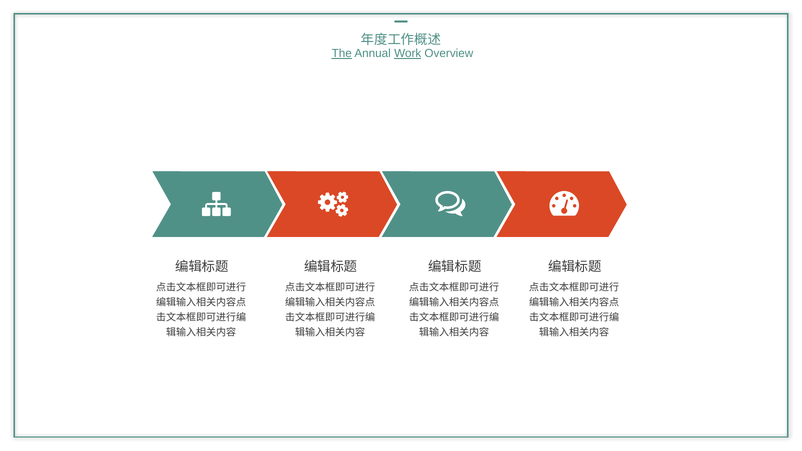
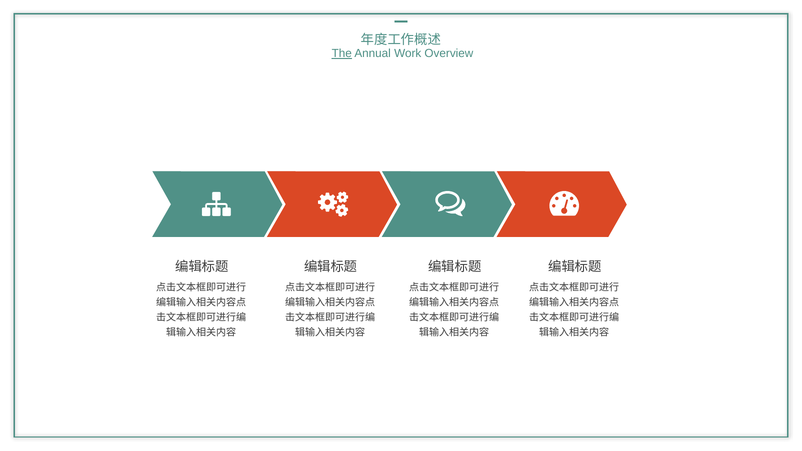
Work underline: present -> none
